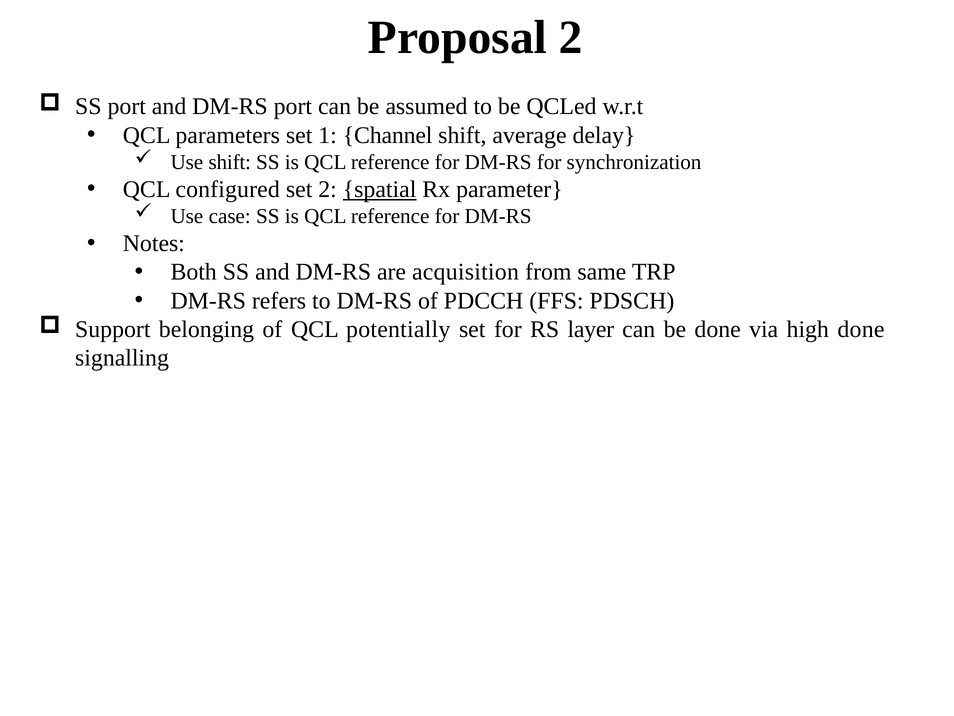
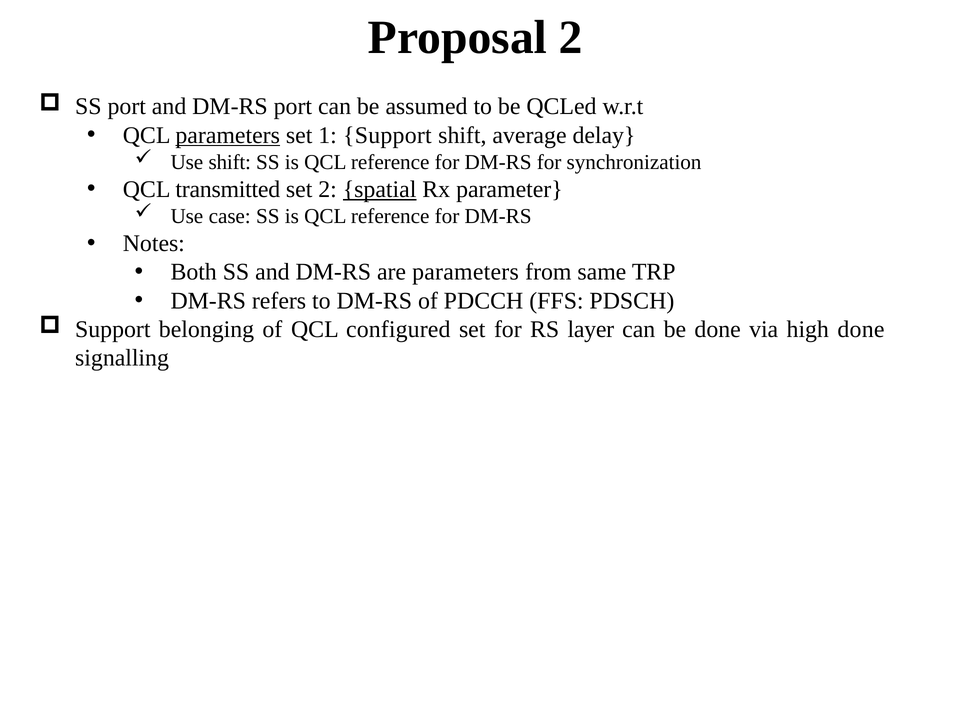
parameters at (228, 135) underline: none -> present
1 Channel: Channel -> Support
configured: configured -> transmitted
are acquisition: acquisition -> parameters
potentially: potentially -> configured
